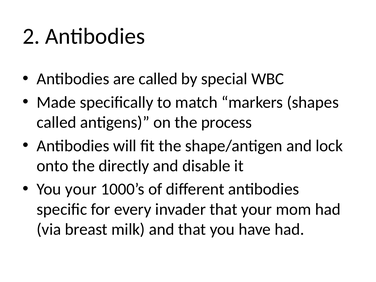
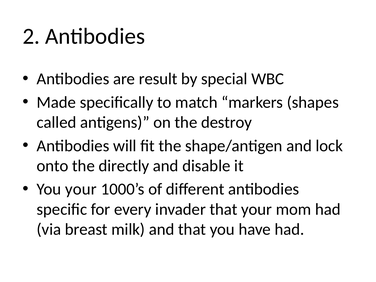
are called: called -> result
process: process -> destroy
